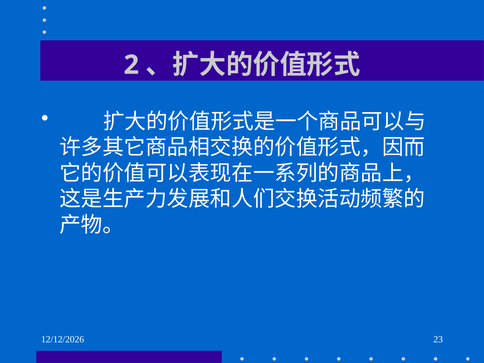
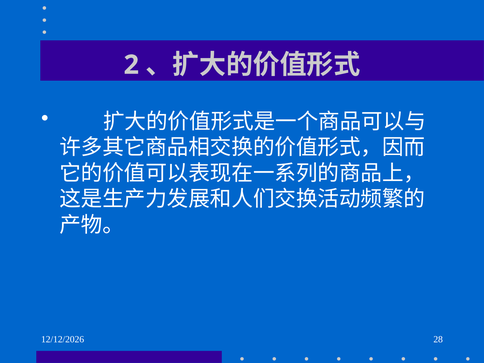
23: 23 -> 28
